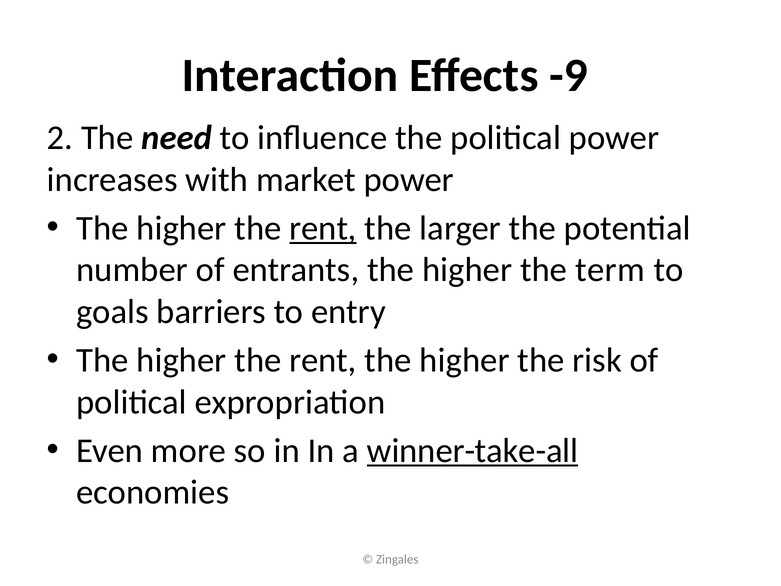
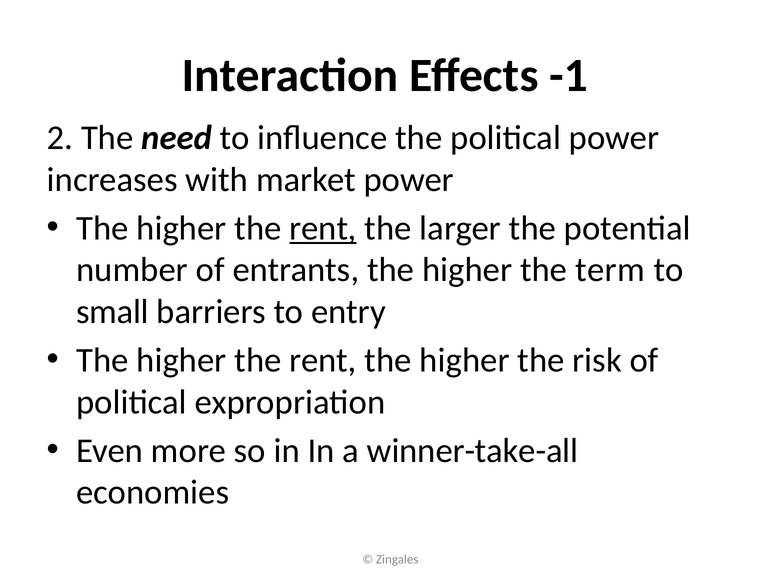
-9: -9 -> -1
goals: goals -> small
winner-take-all underline: present -> none
